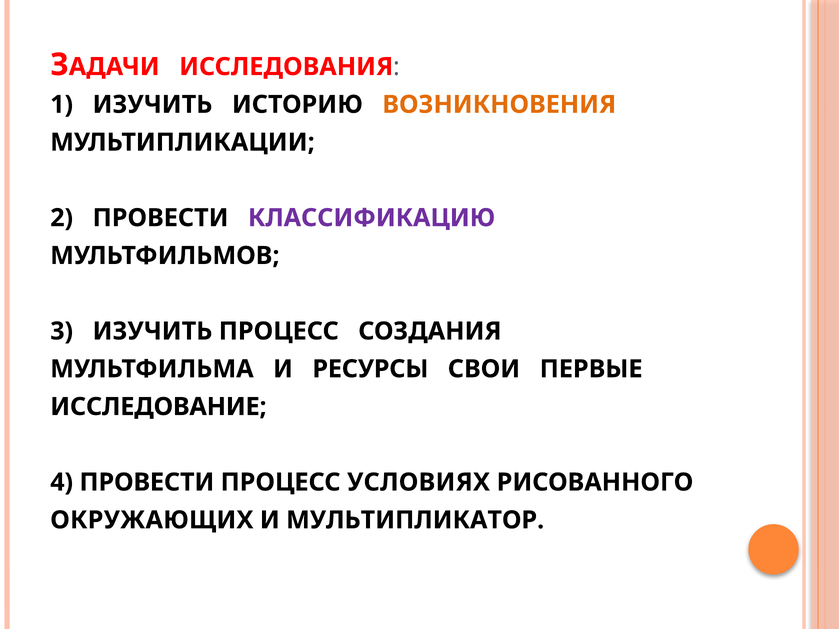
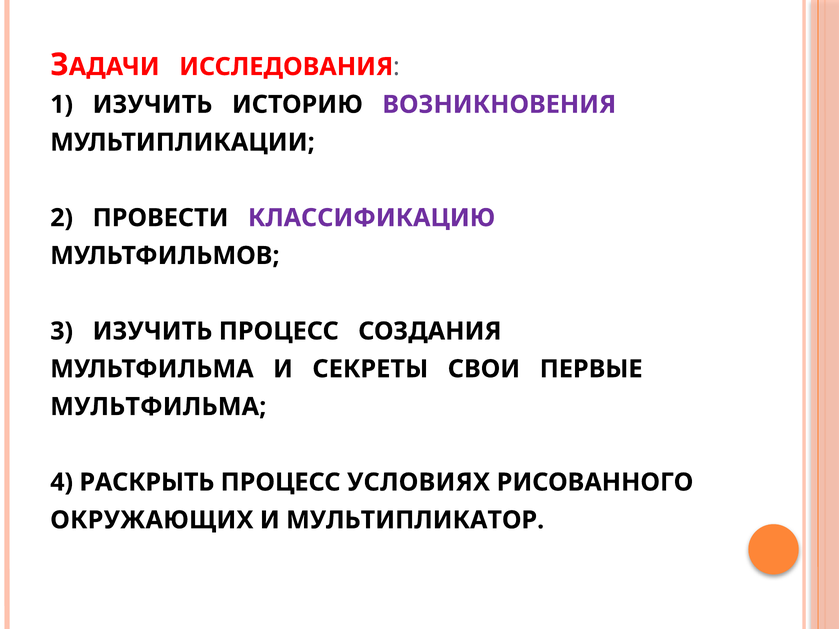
ВОЗНИКНОВЕНИЯ colour: orange -> purple
РЕСУРСЫ: РЕСУРСЫ -> СЕКРЕТЫ
ИССЛЕДОВАНИЕ at (158, 407): ИССЛЕДОВАНИЕ -> МУЛЬТФИЛЬМА
4 ПРОВЕСТИ: ПРОВЕСТИ -> РАСКРЫТЬ
